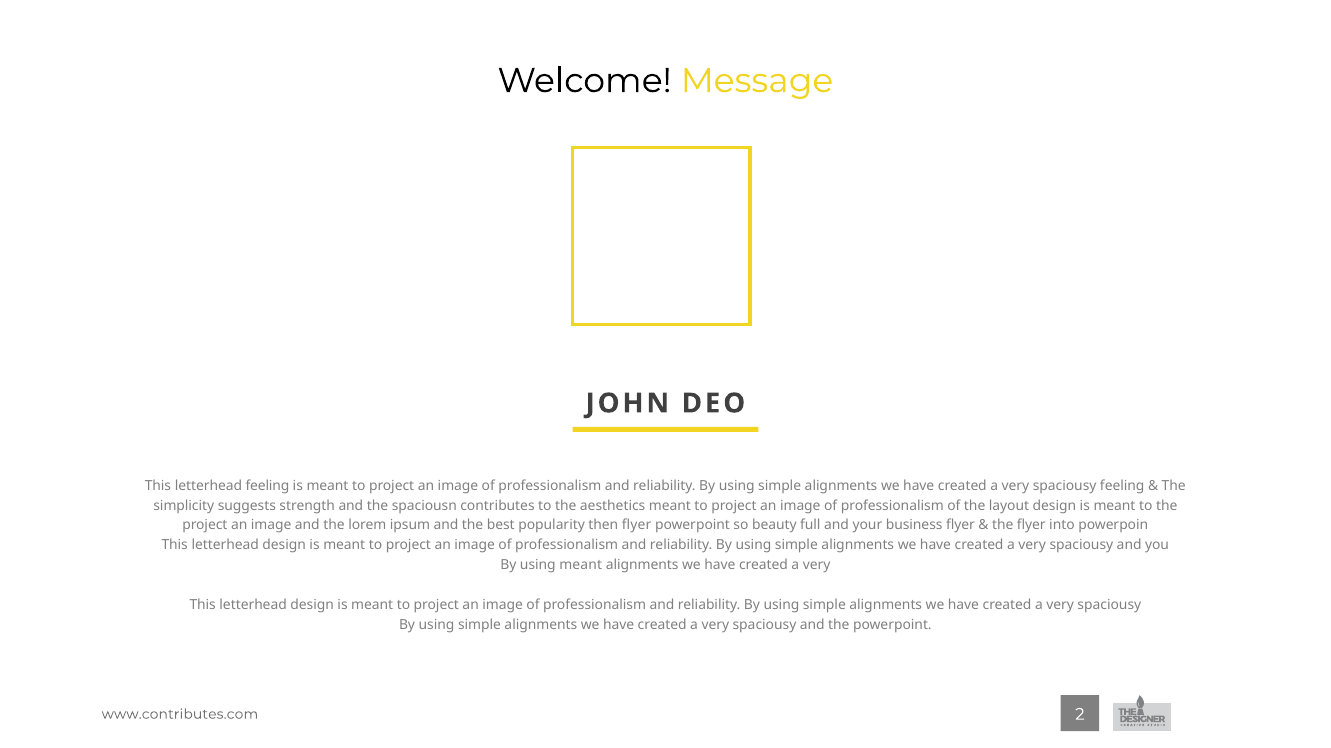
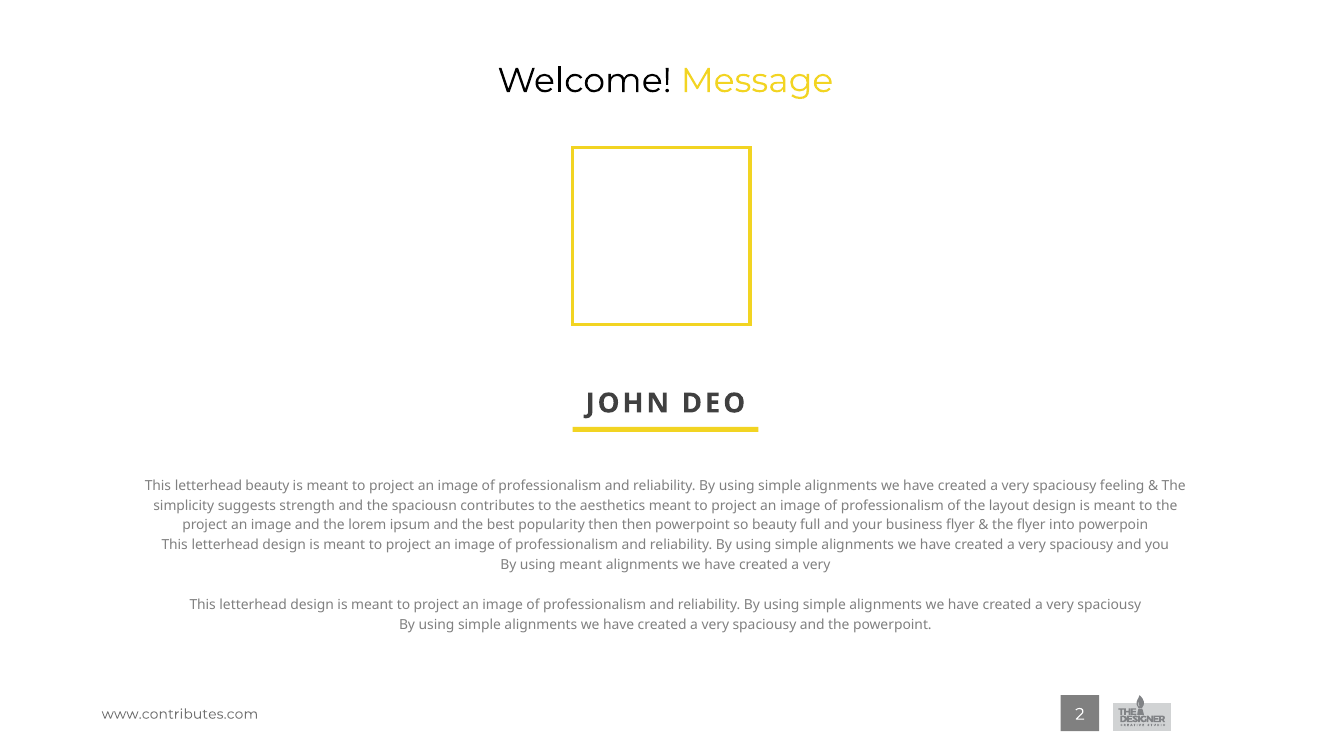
letterhead feeling: feeling -> beauty
then flyer: flyer -> then
